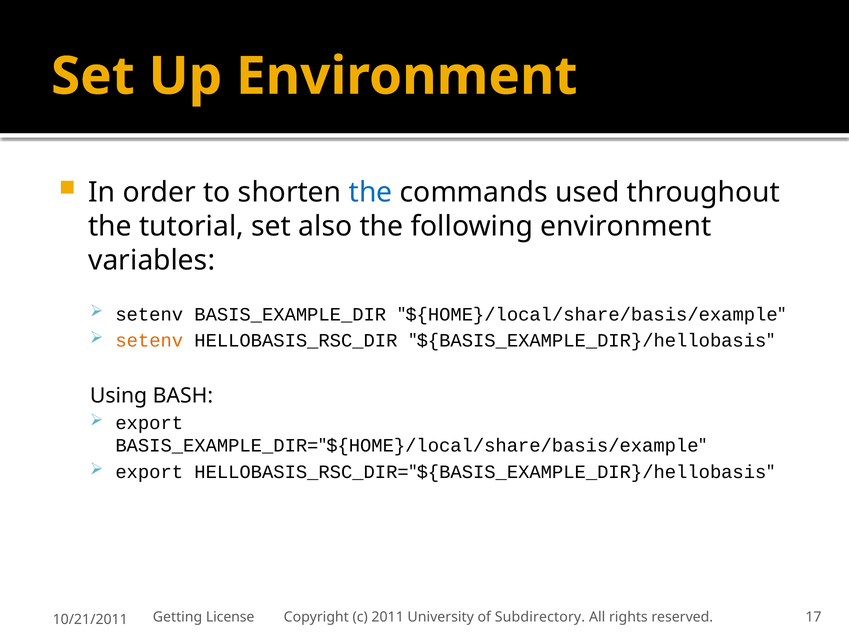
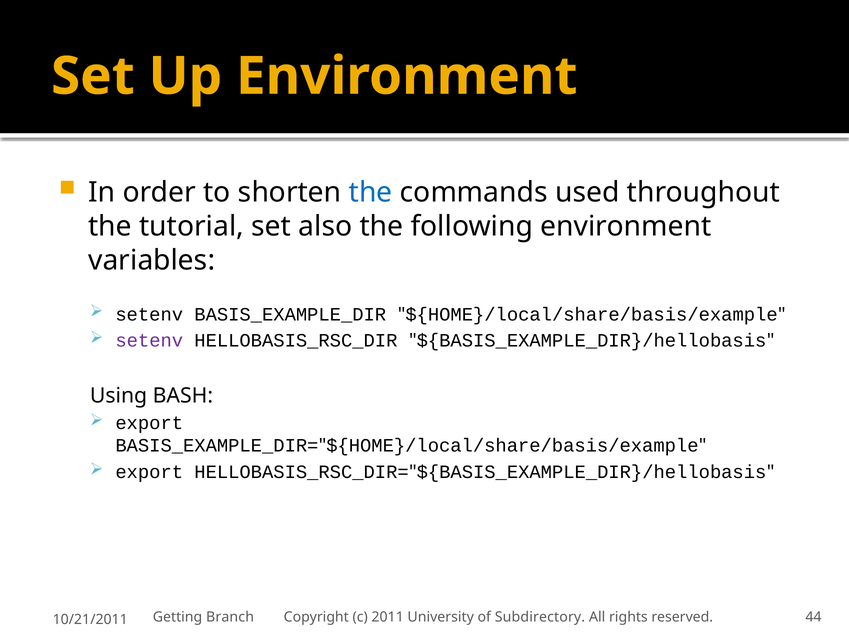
setenv at (149, 341) colour: orange -> purple
License: License -> Branch
17: 17 -> 44
